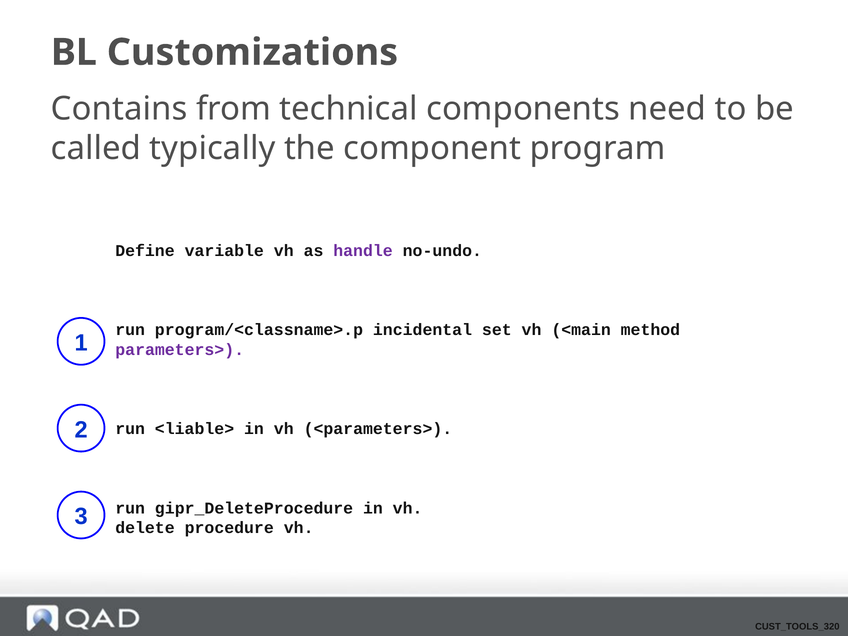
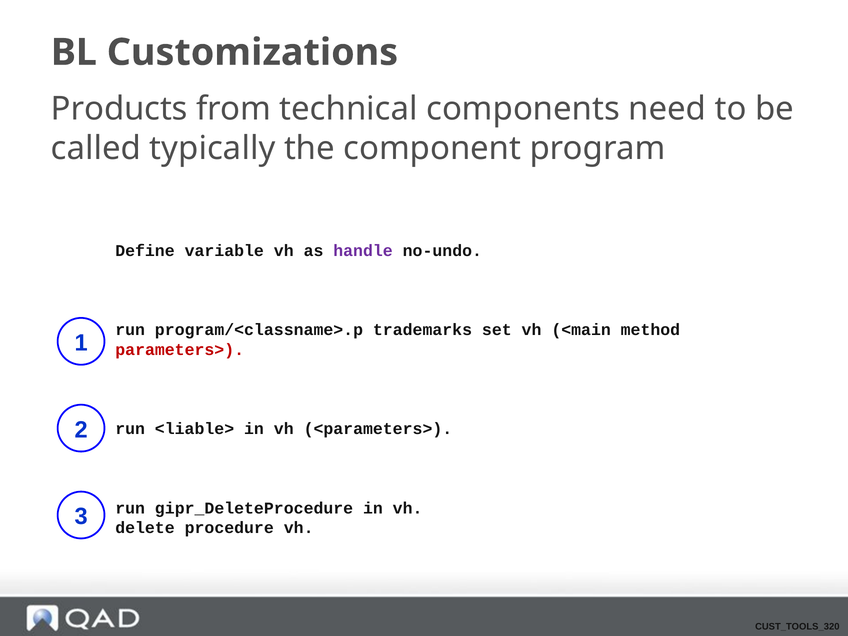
Contains: Contains -> Products
incidental: incidental -> trademarks
parameters> colour: purple -> red
